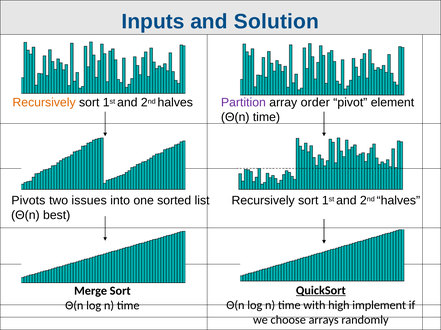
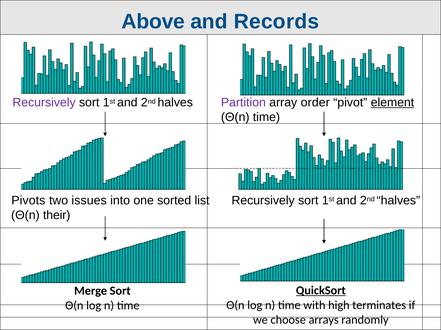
Inputs: Inputs -> Above
Solution: Solution -> Records
Recursively at (44, 103) colour: orange -> purple
element underline: none -> present
best: best -> their
implement: implement -> terminates
